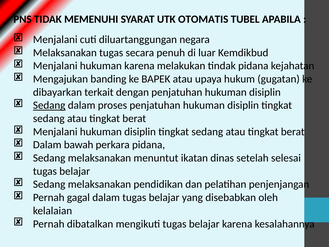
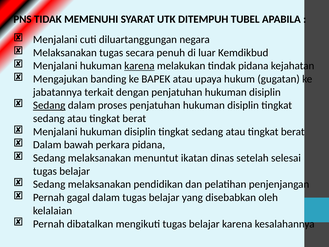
OTOMATIS: OTOMATIS -> DITEMPUH
karena at (139, 66) underline: none -> present
dibayarkan: dibayarkan -> jabatannya
